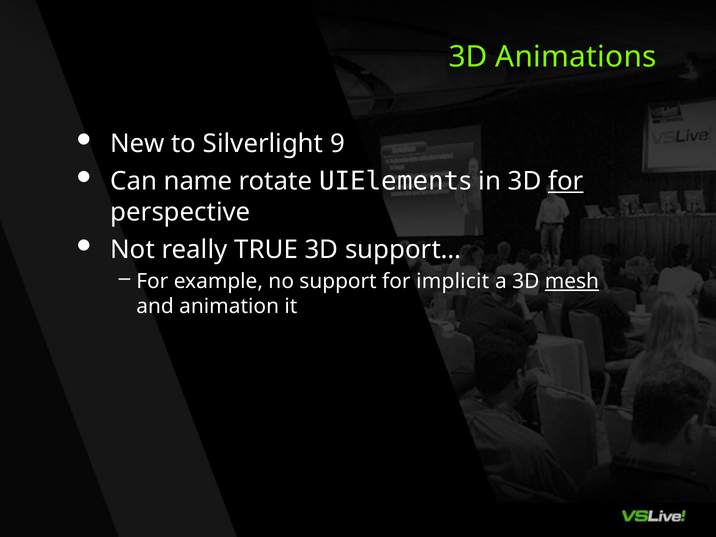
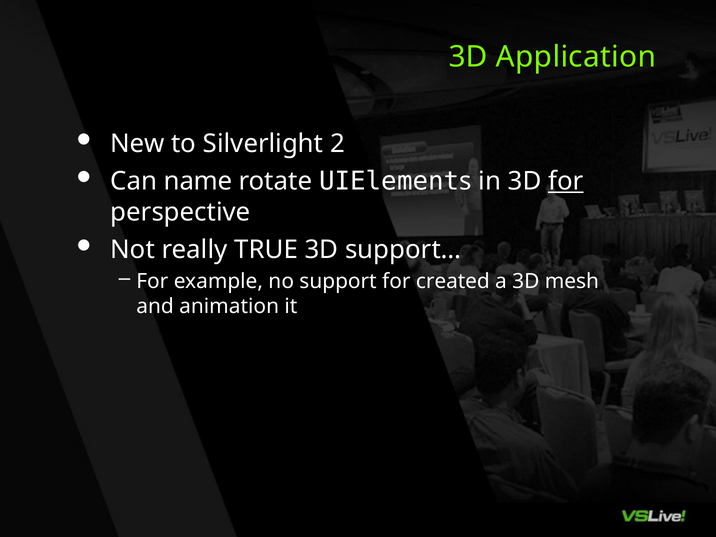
Animations: Animations -> Application
9: 9 -> 2
implicit: implicit -> created
mesh underline: present -> none
